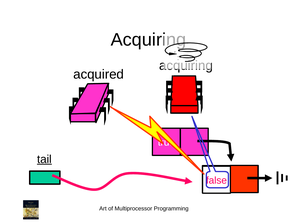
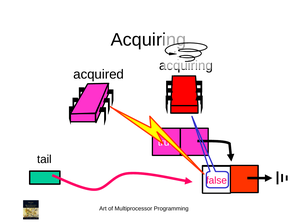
tail underline: present -> none
